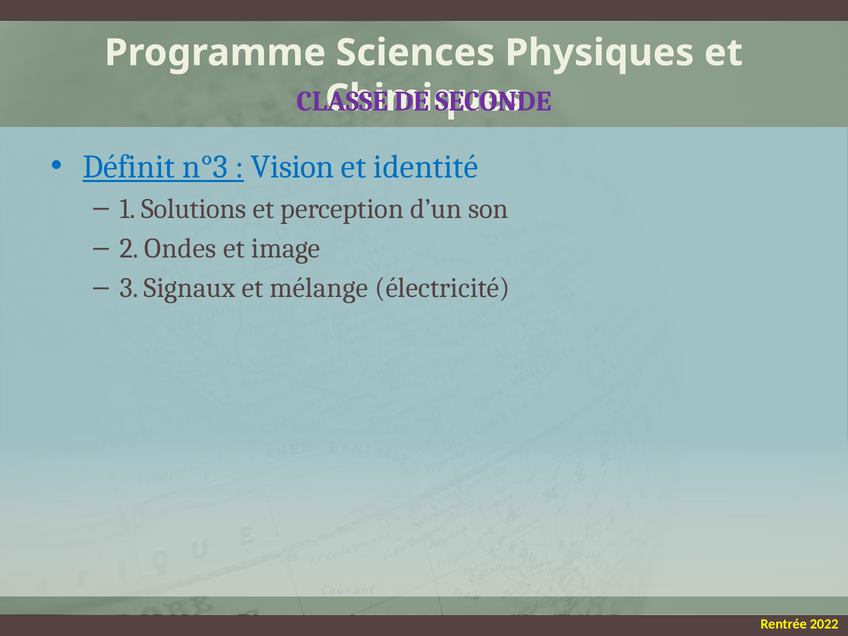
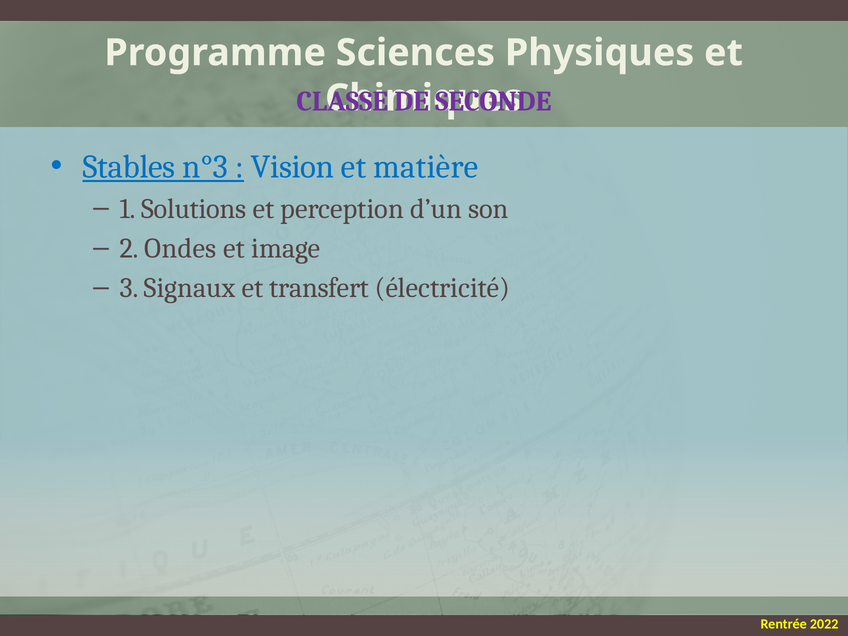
Définit: Définit -> Stables
identité: identité -> matière
mélange: mélange -> transfert
